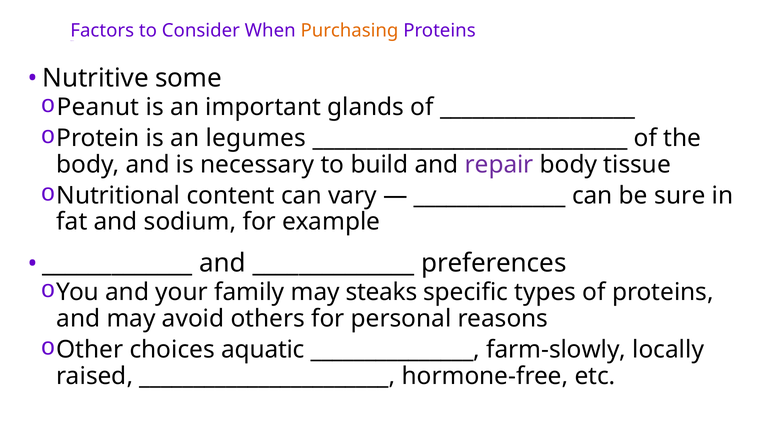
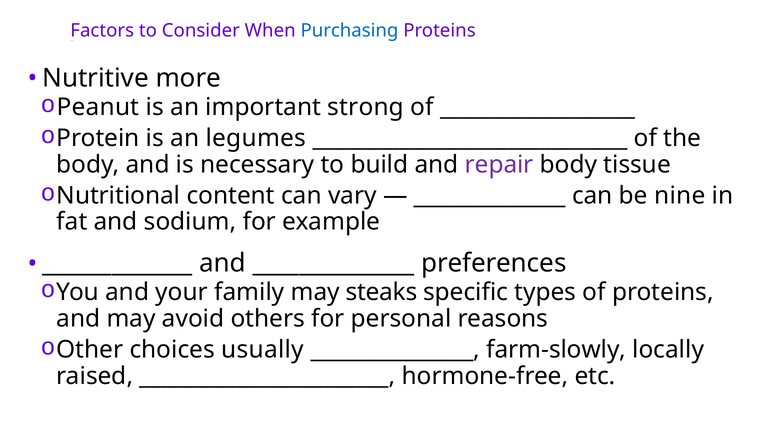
Purchasing colour: orange -> blue
some: some -> more
glands: glands -> strong
sure: sure -> nine
aquatic: aquatic -> usually
